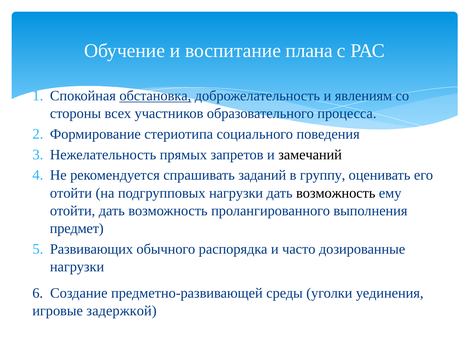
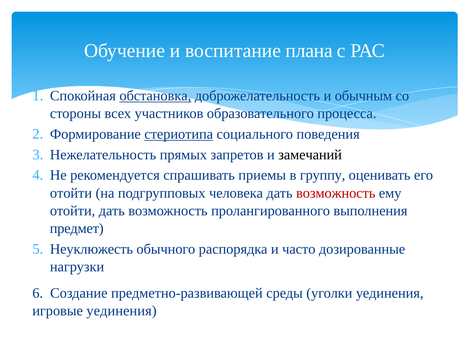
явлениям: явлениям -> обычным
стериотипа underline: none -> present
заданий: заданий -> приемы
подгрупповых нагрузки: нагрузки -> человека
возможность at (336, 193) colour: black -> red
Развивающих: Развивающих -> Неуклюжесть
игровые задержкой: задержкой -> уединения
